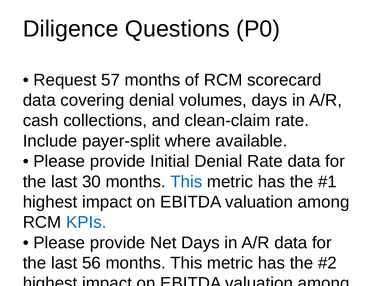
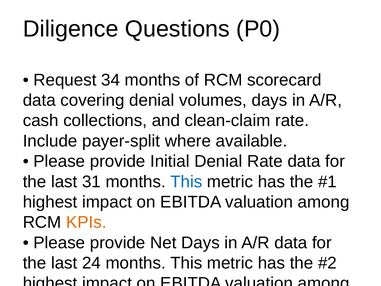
57: 57 -> 34
30: 30 -> 31
KPIs at (86, 222) colour: blue -> orange
56: 56 -> 24
